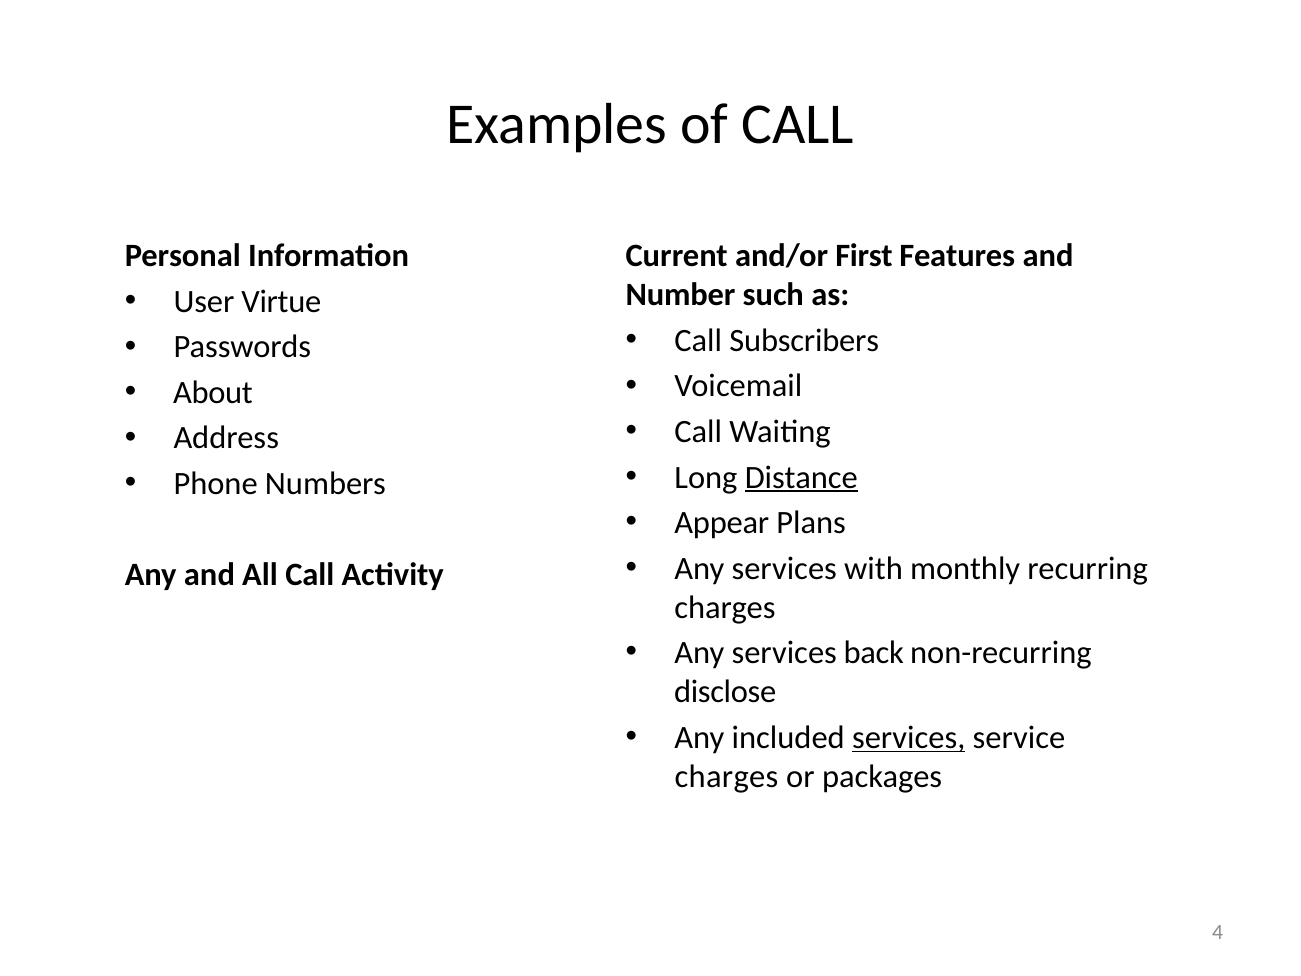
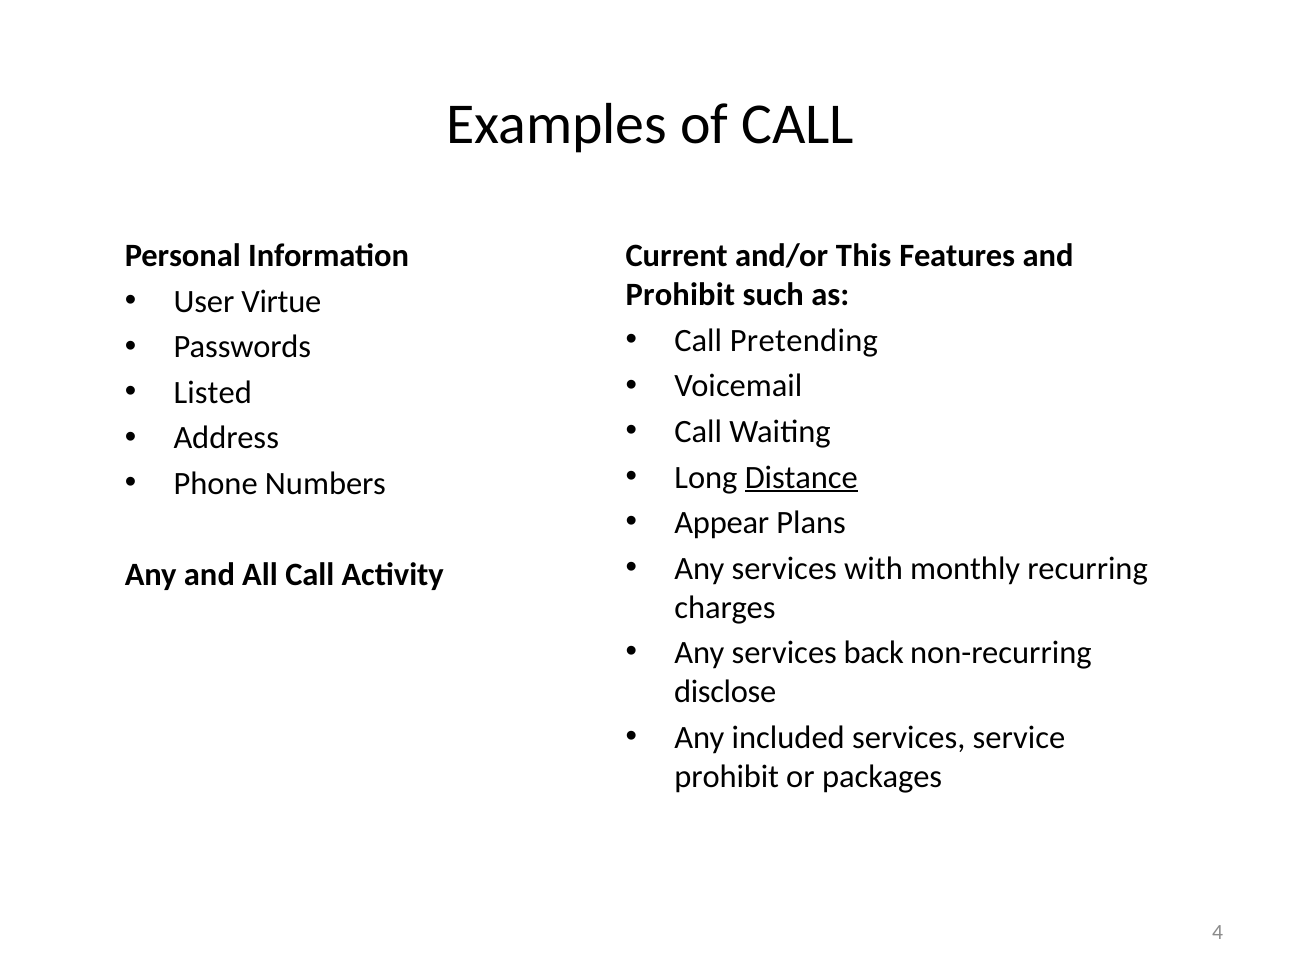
First: First -> This
Number at (681, 295): Number -> Prohibit
Subscribers: Subscribers -> Pretending
About: About -> Listed
services at (909, 737) underline: present -> none
charges at (727, 776): charges -> prohibit
